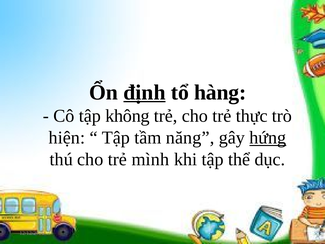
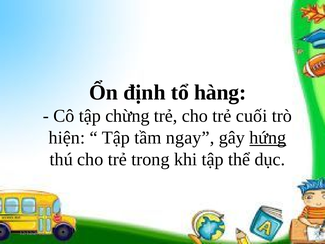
định underline: present -> none
không: không -> chừng
thực: thực -> cuối
năng: năng -> ngay
mình: mình -> trong
